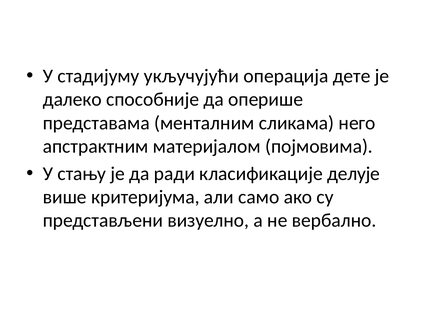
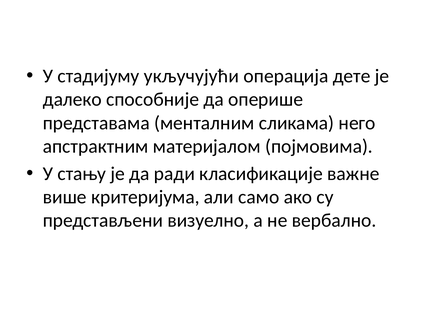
делује: делује -> важне
